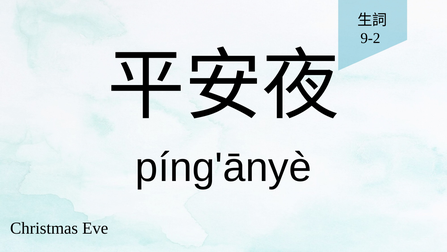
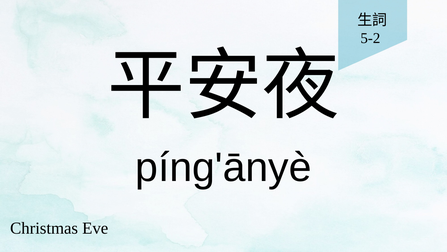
9-2: 9-2 -> 5-2
